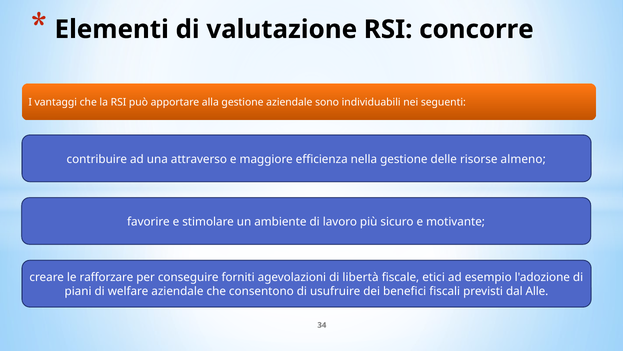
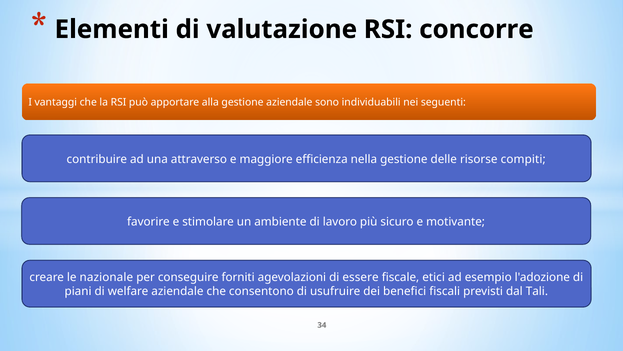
almeno: almeno -> compiti
rafforzare: rafforzare -> nazionale
libertà: libertà -> essere
Alle: Alle -> Tali
